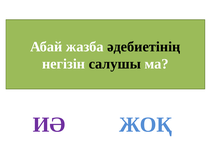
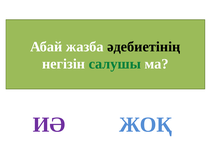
салушы colour: black -> green
